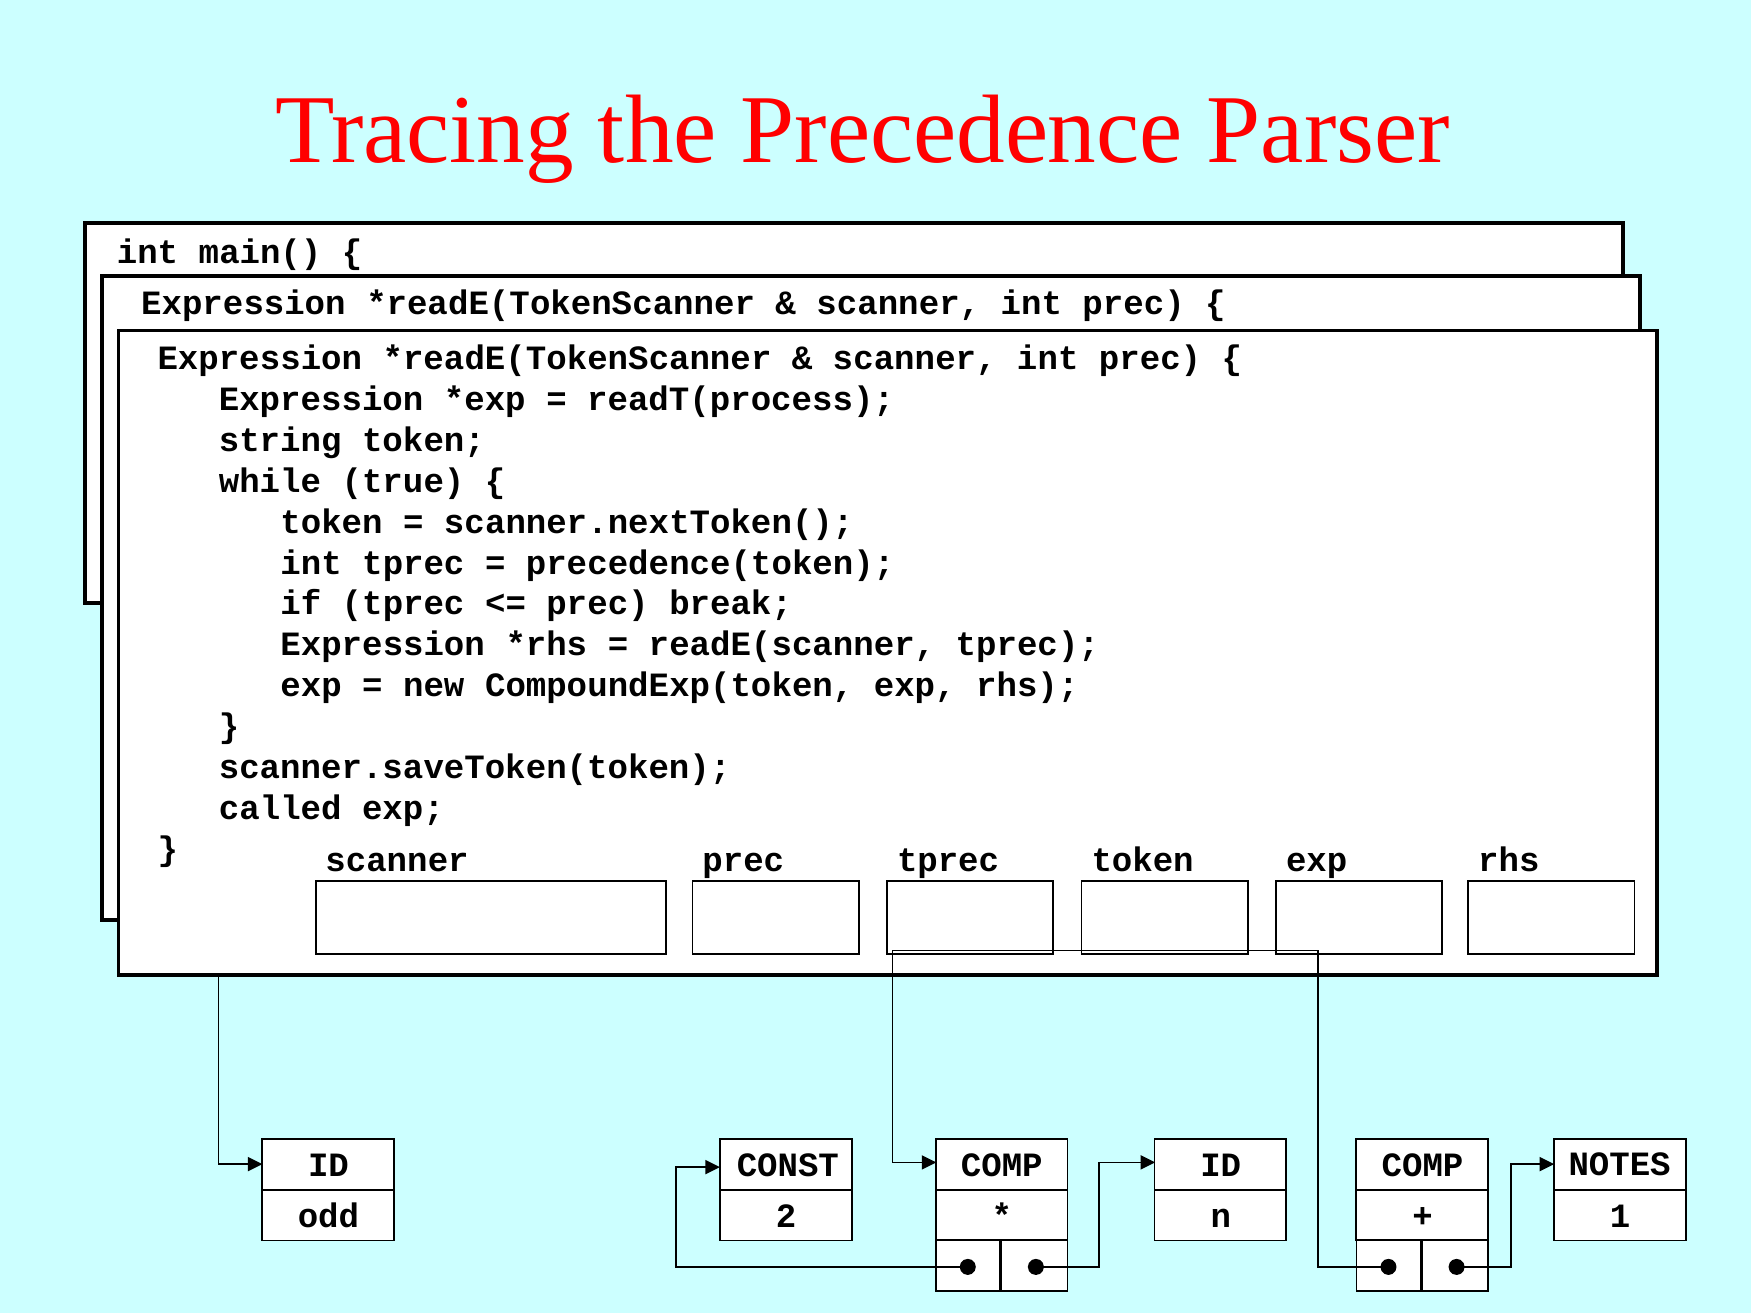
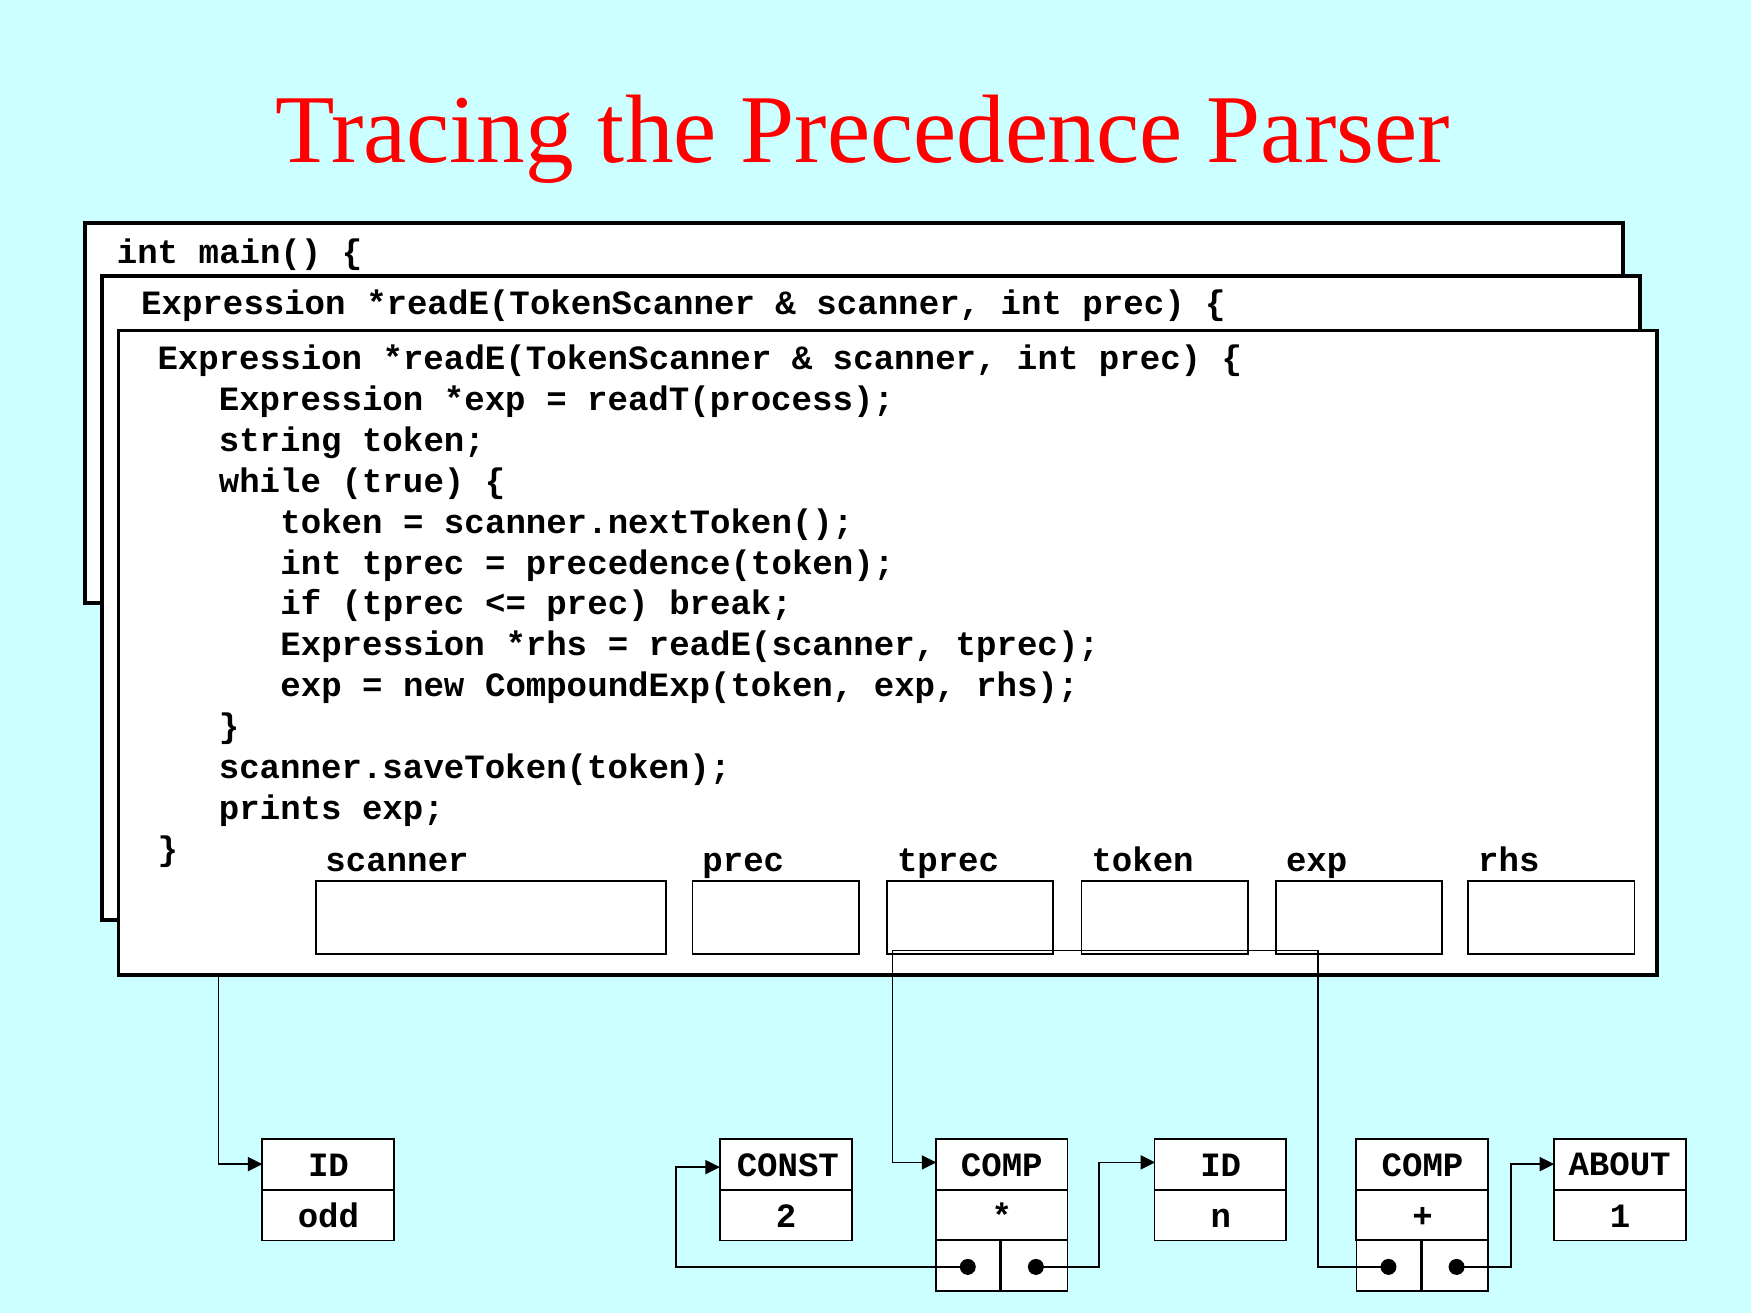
called: called -> prints
NOTES: NOTES -> ABOUT
